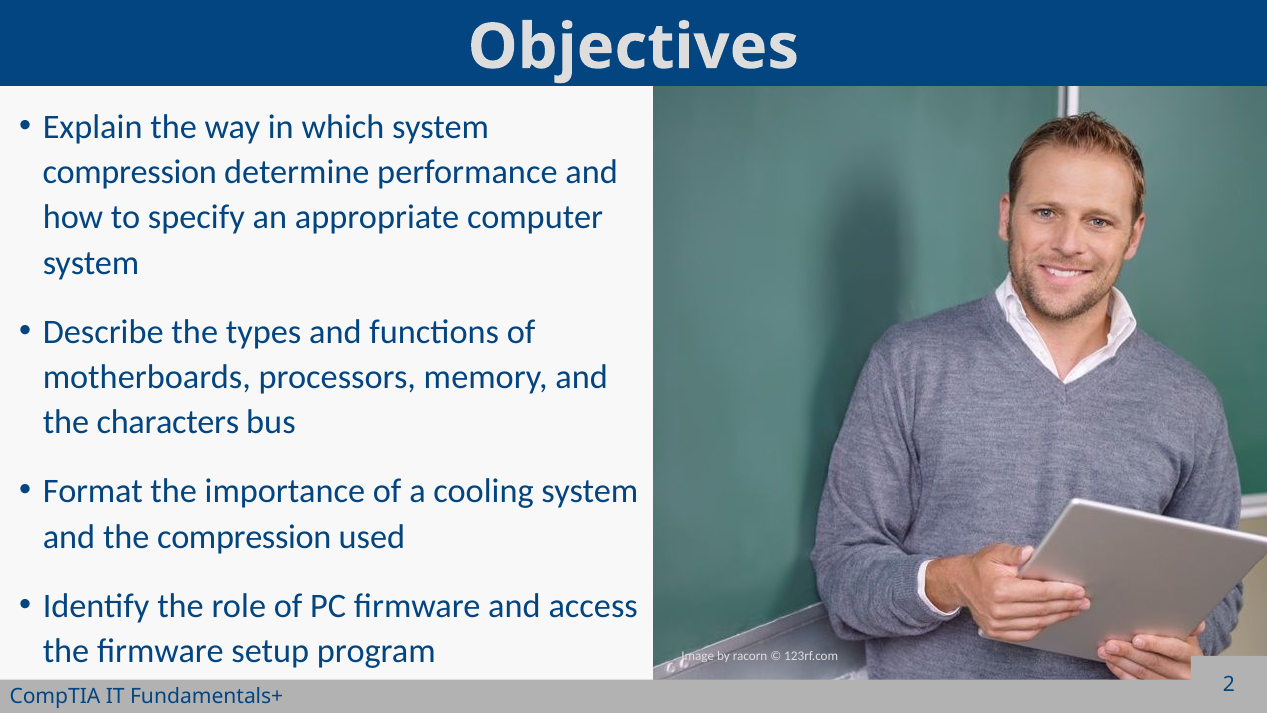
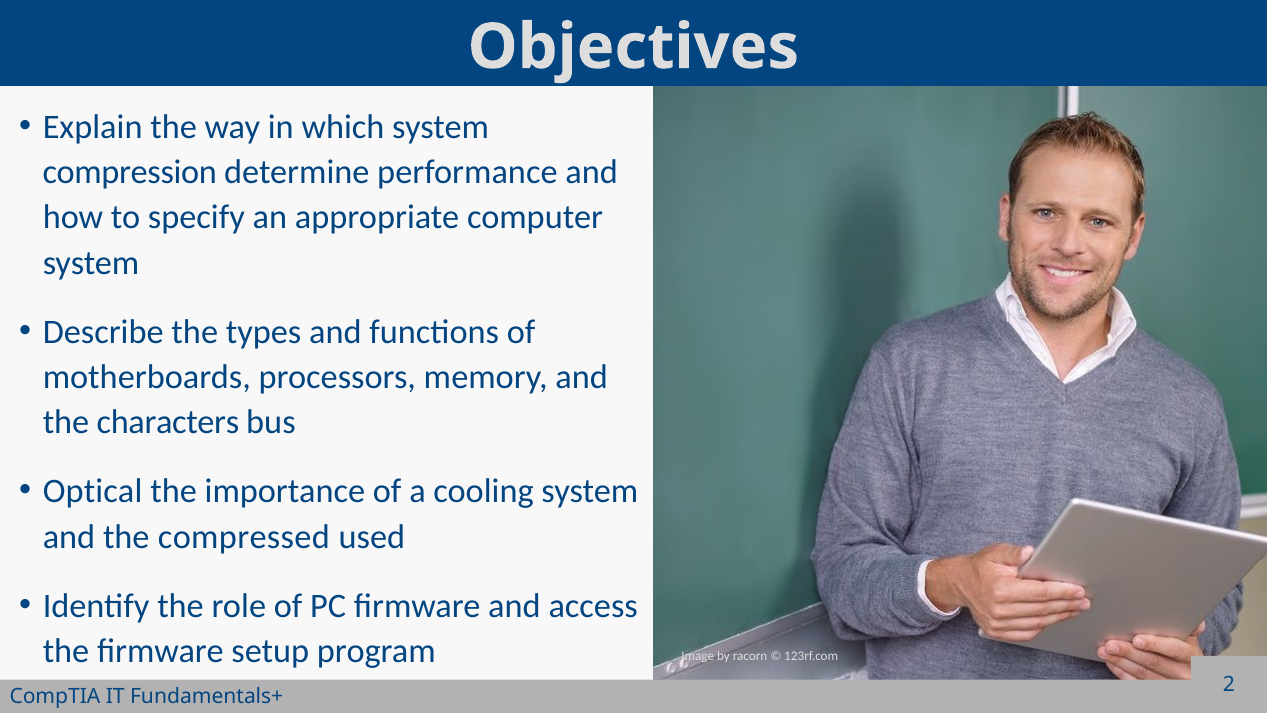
Format: Format -> Optical
the compression: compression -> compressed
